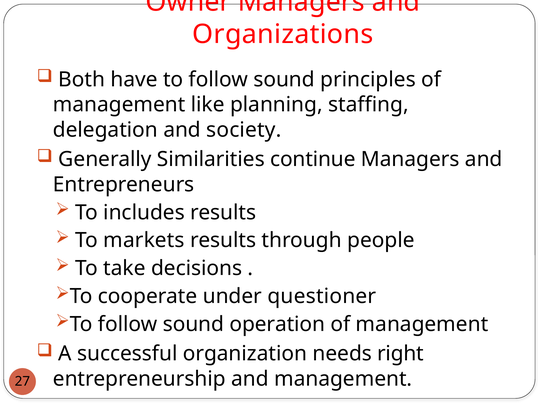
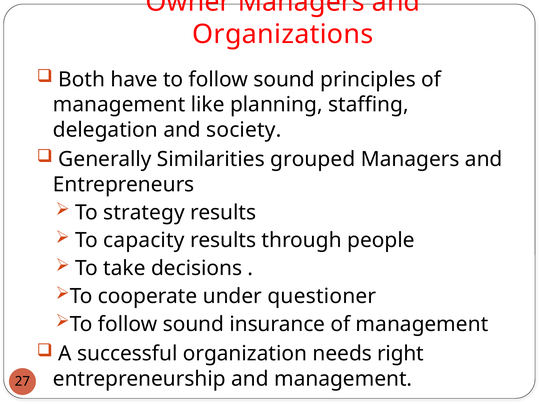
continue: continue -> grouped
includes: includes -> strategy
markets: markets -> capacity
operation: operation -> insurance
